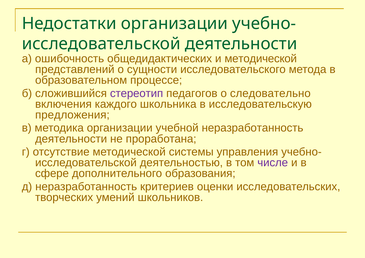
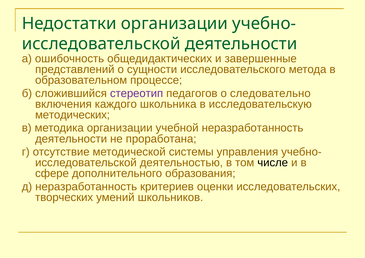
и методической: методической -> завершенные
предложения: предложения -> методических
числе colour: purple -> black
